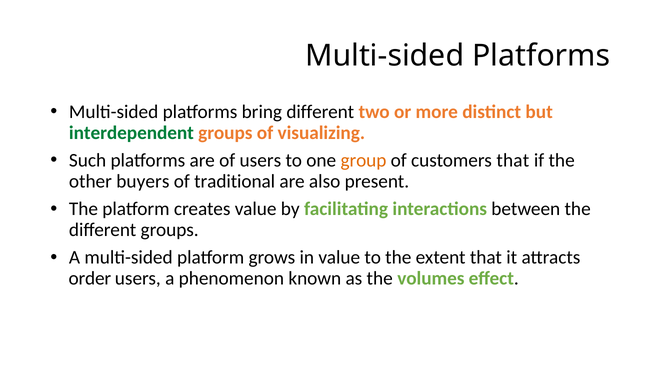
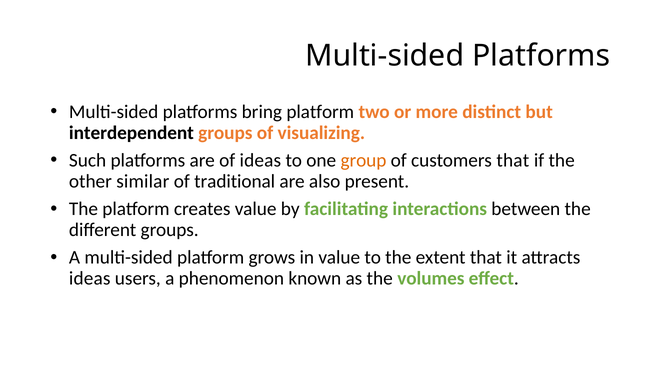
bring different: different -> platform
interdependent colour: green -> black
of users: users -> ideas
buyers: buyers -> similar
order at (90, 278): order -> ideas
